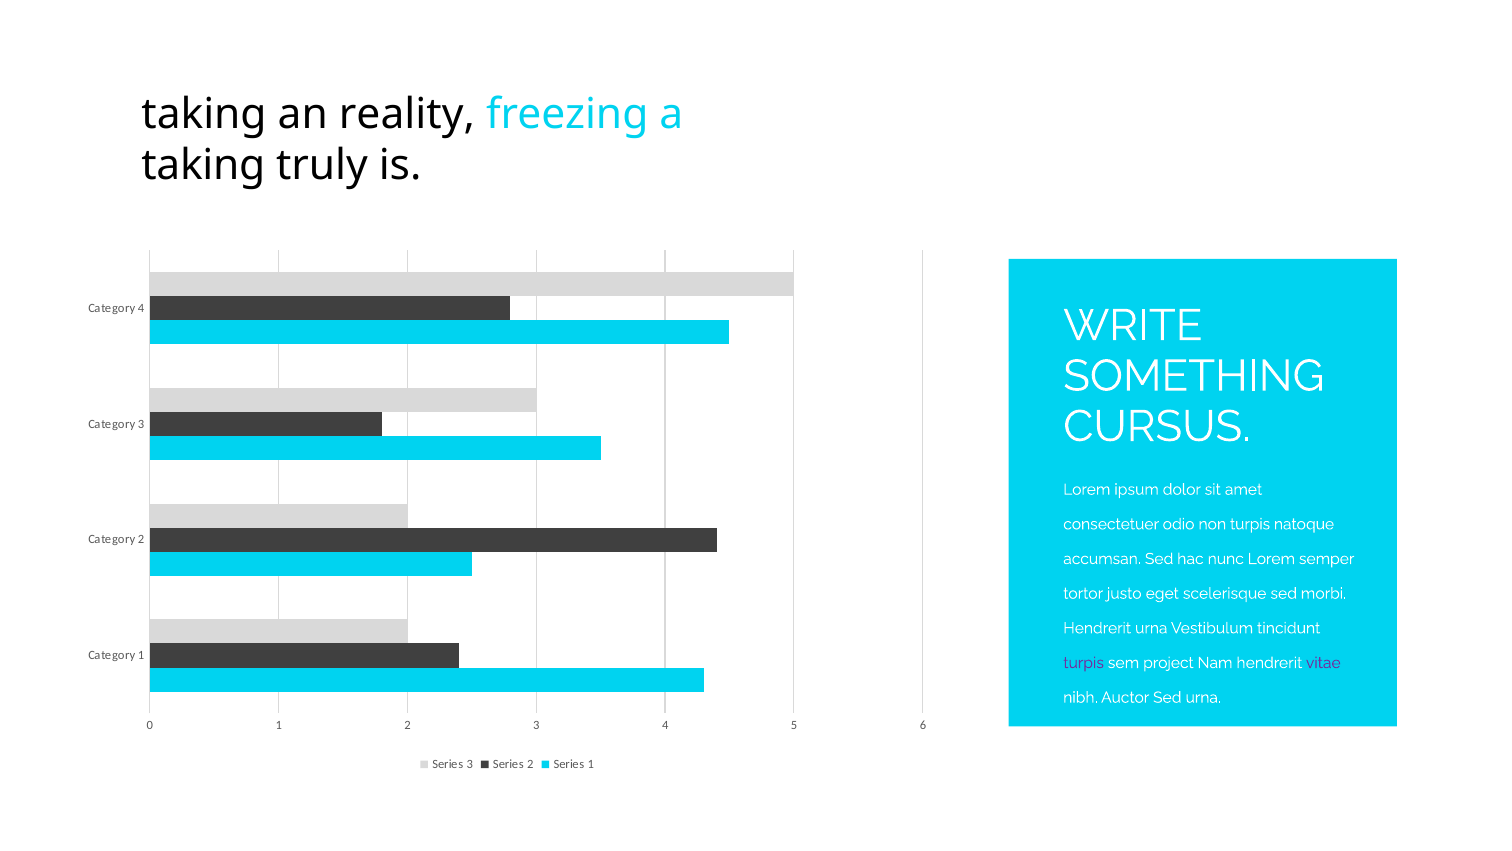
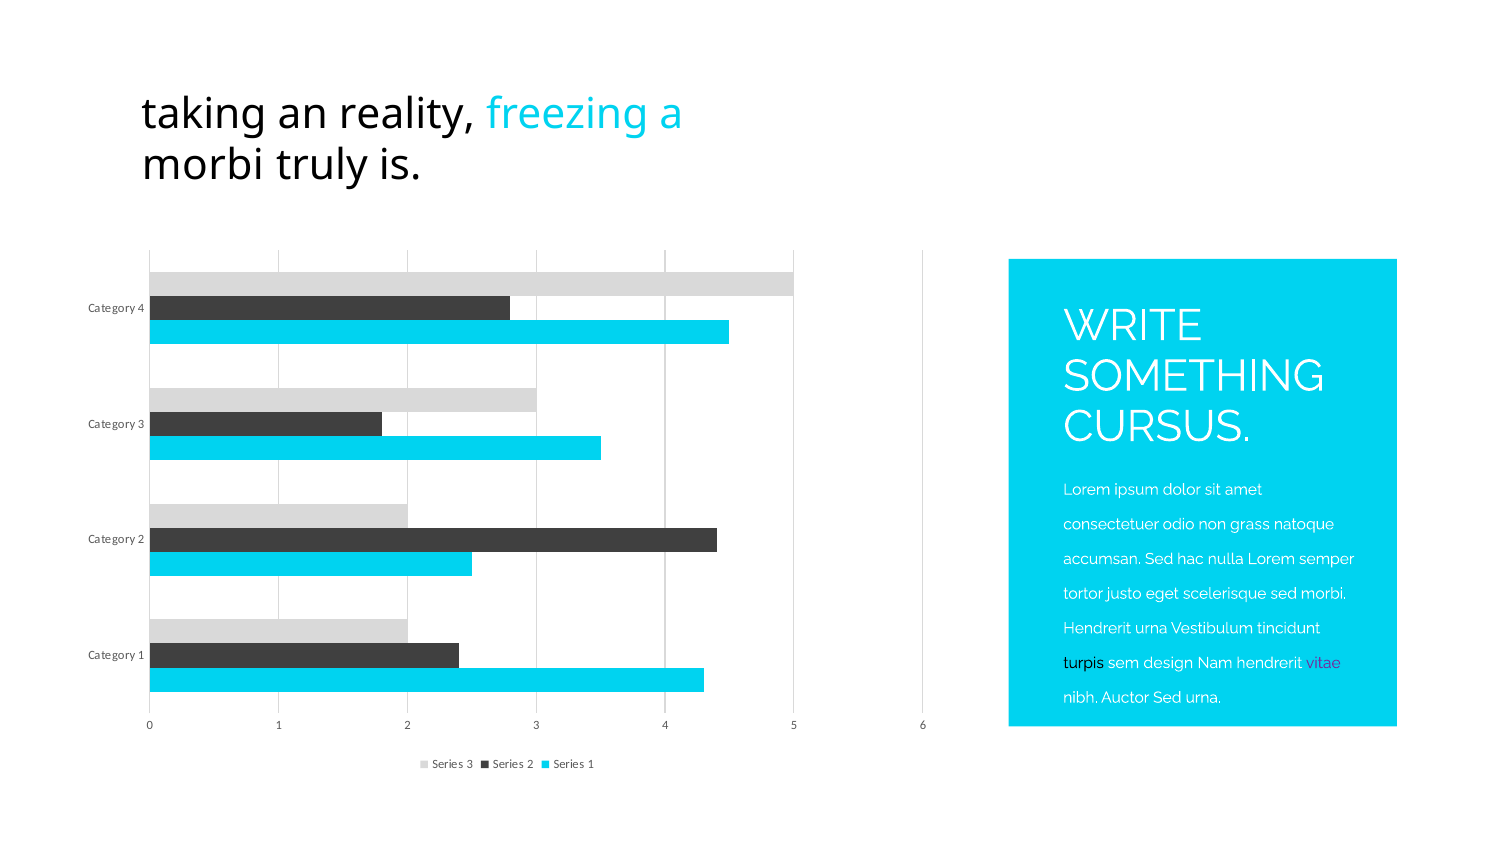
taking at (203, 165): taking -> morbi
non turpis: turpis -> grass
nunc: nunc -> nulla
turpis at (1084, 662) colour: purple -> black
project: project -> design
